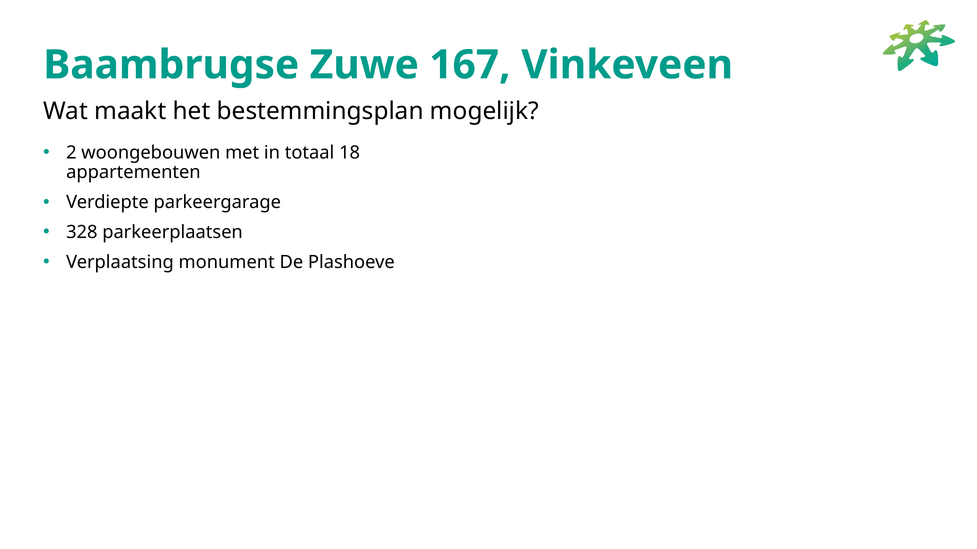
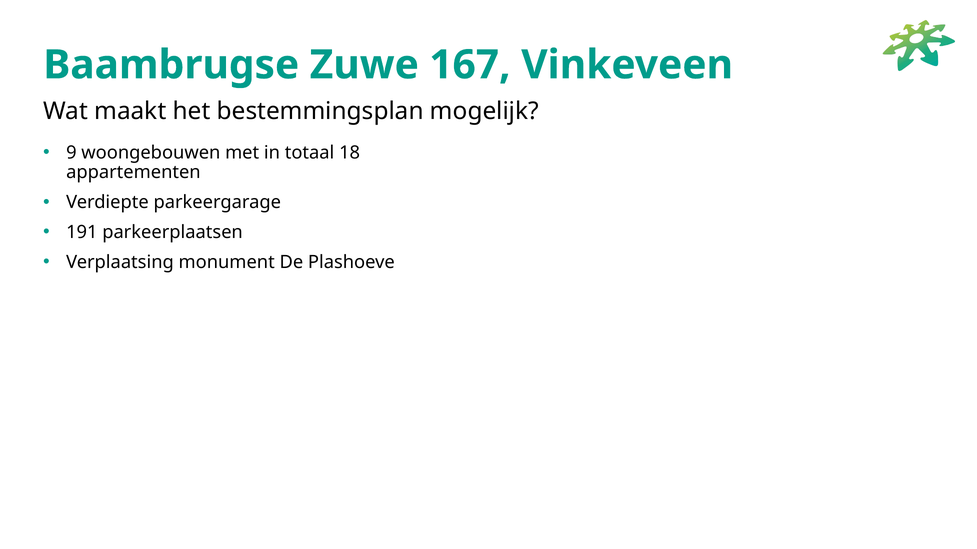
2: 2 -> 9
328: 328 -> 191
